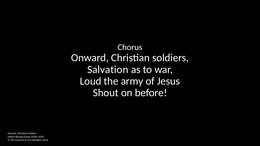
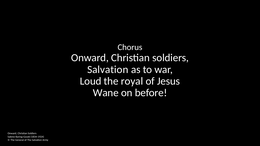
the army: army -> royal
Shout: Shout -> Wane
